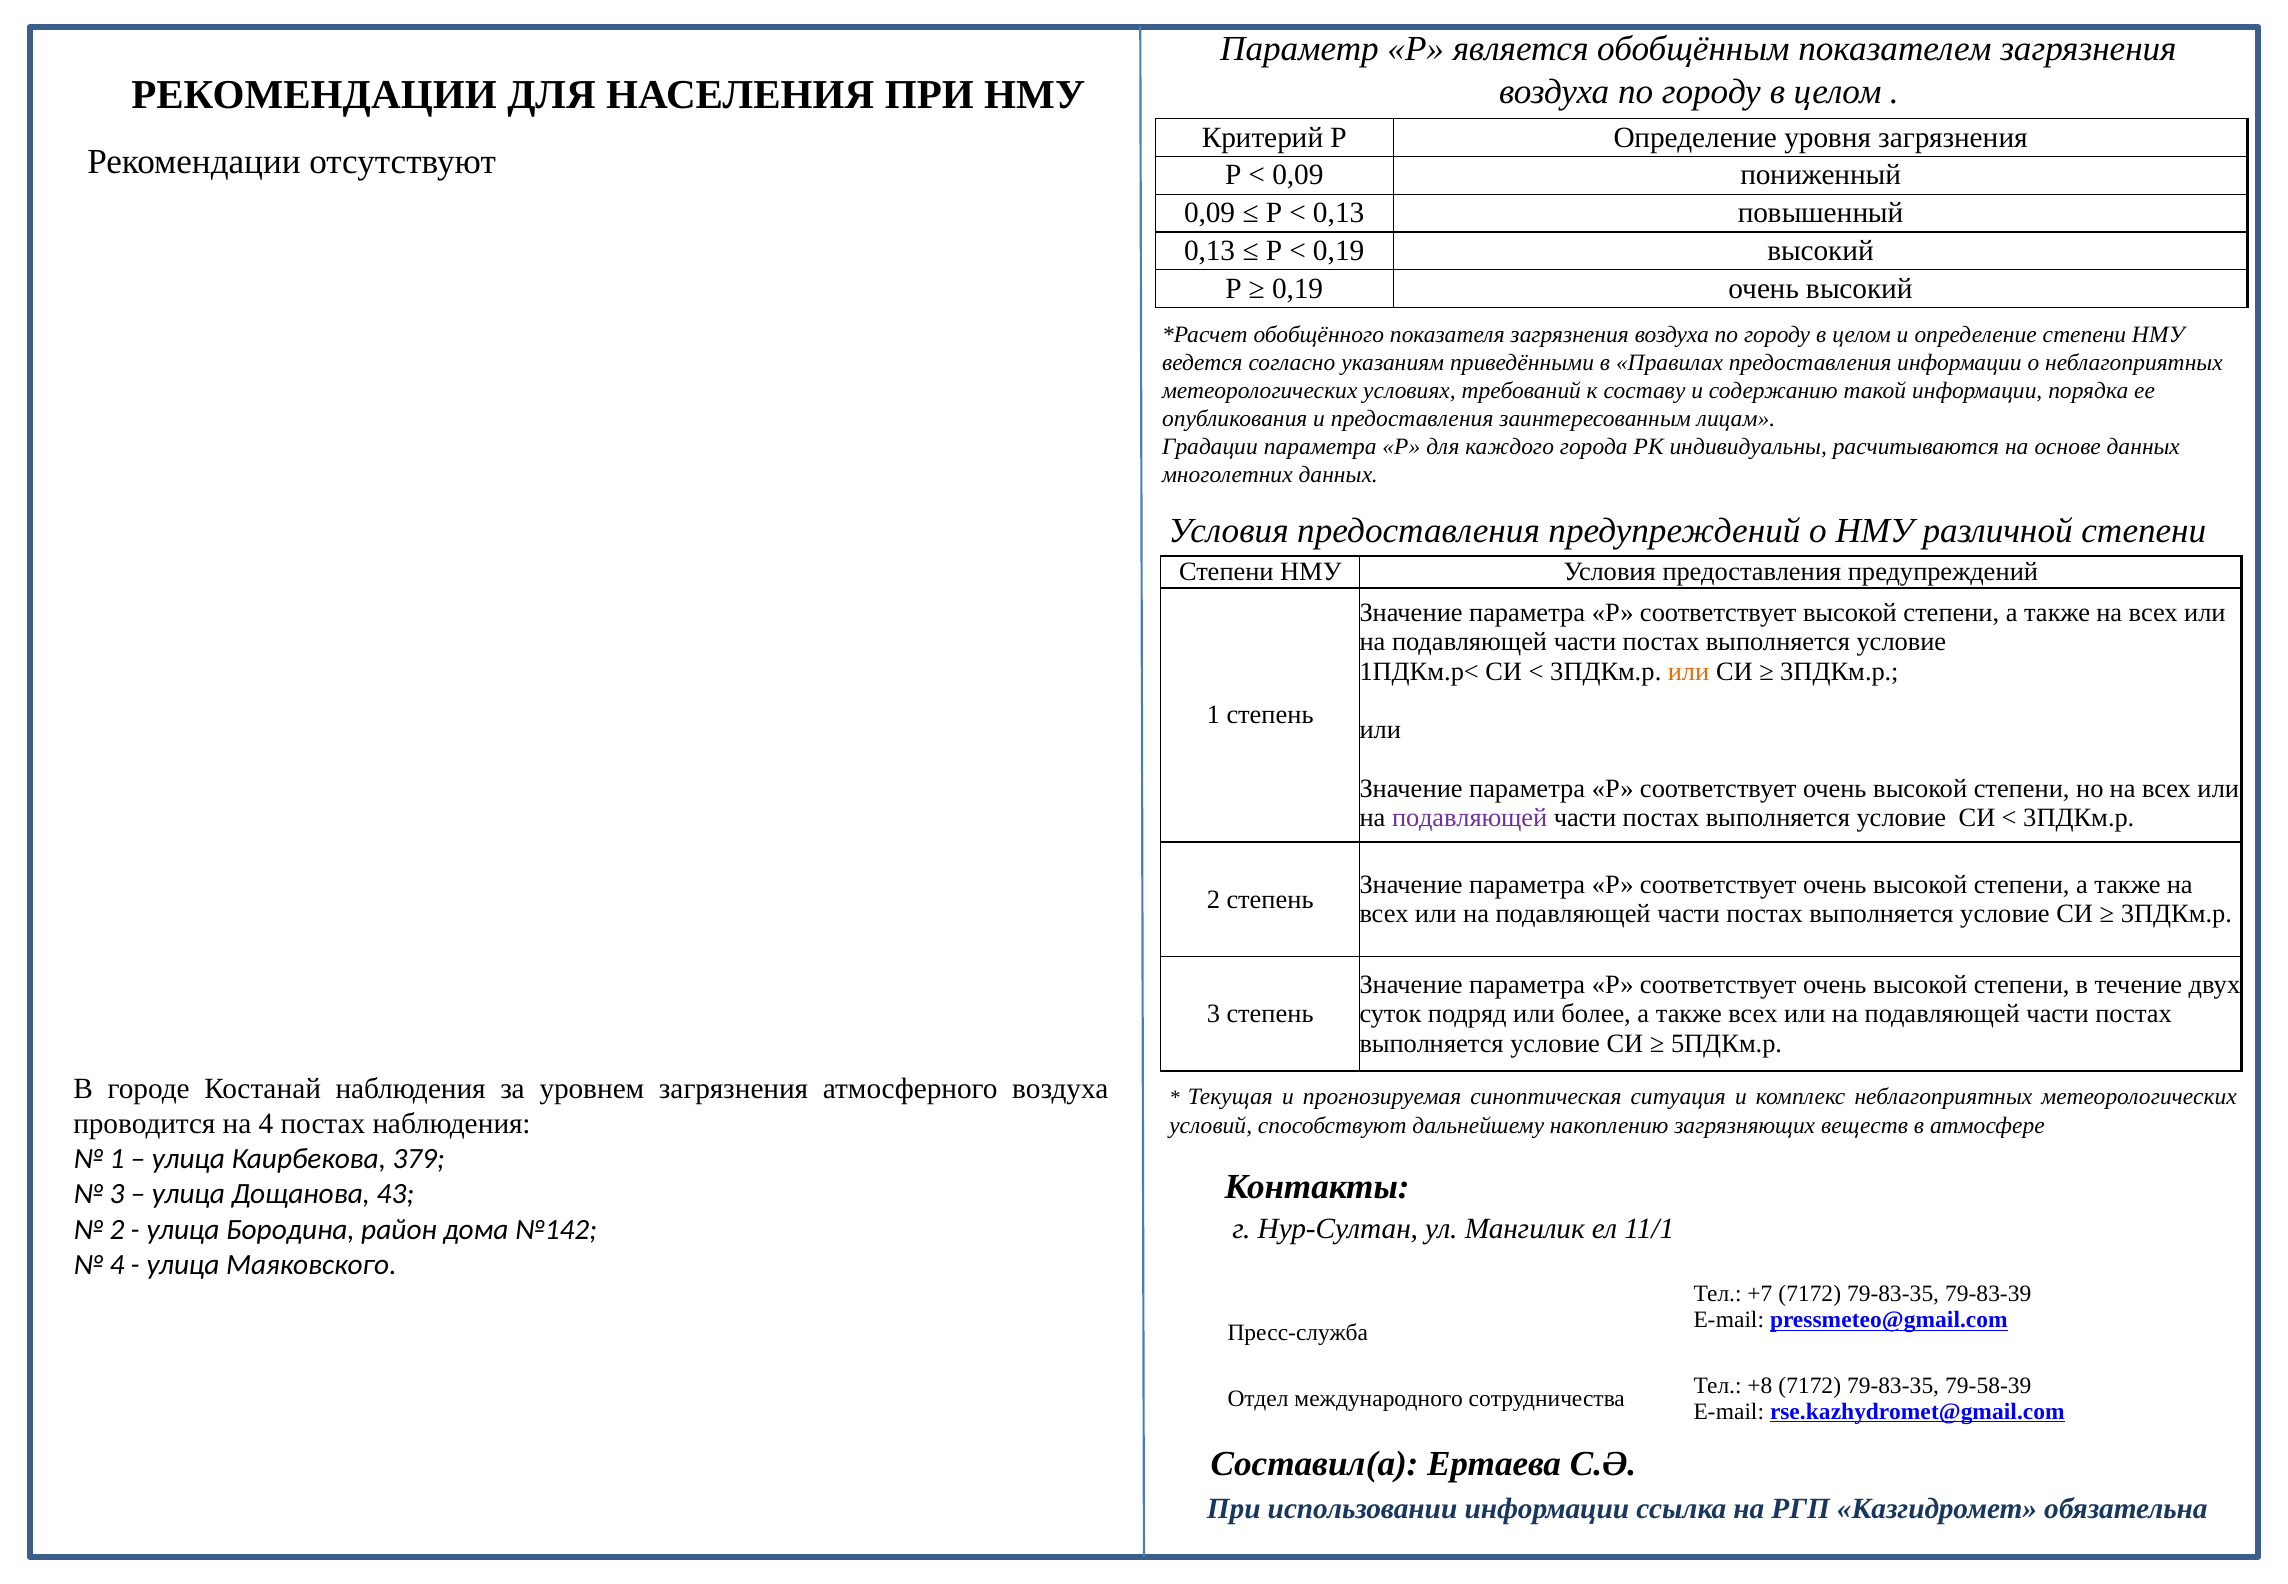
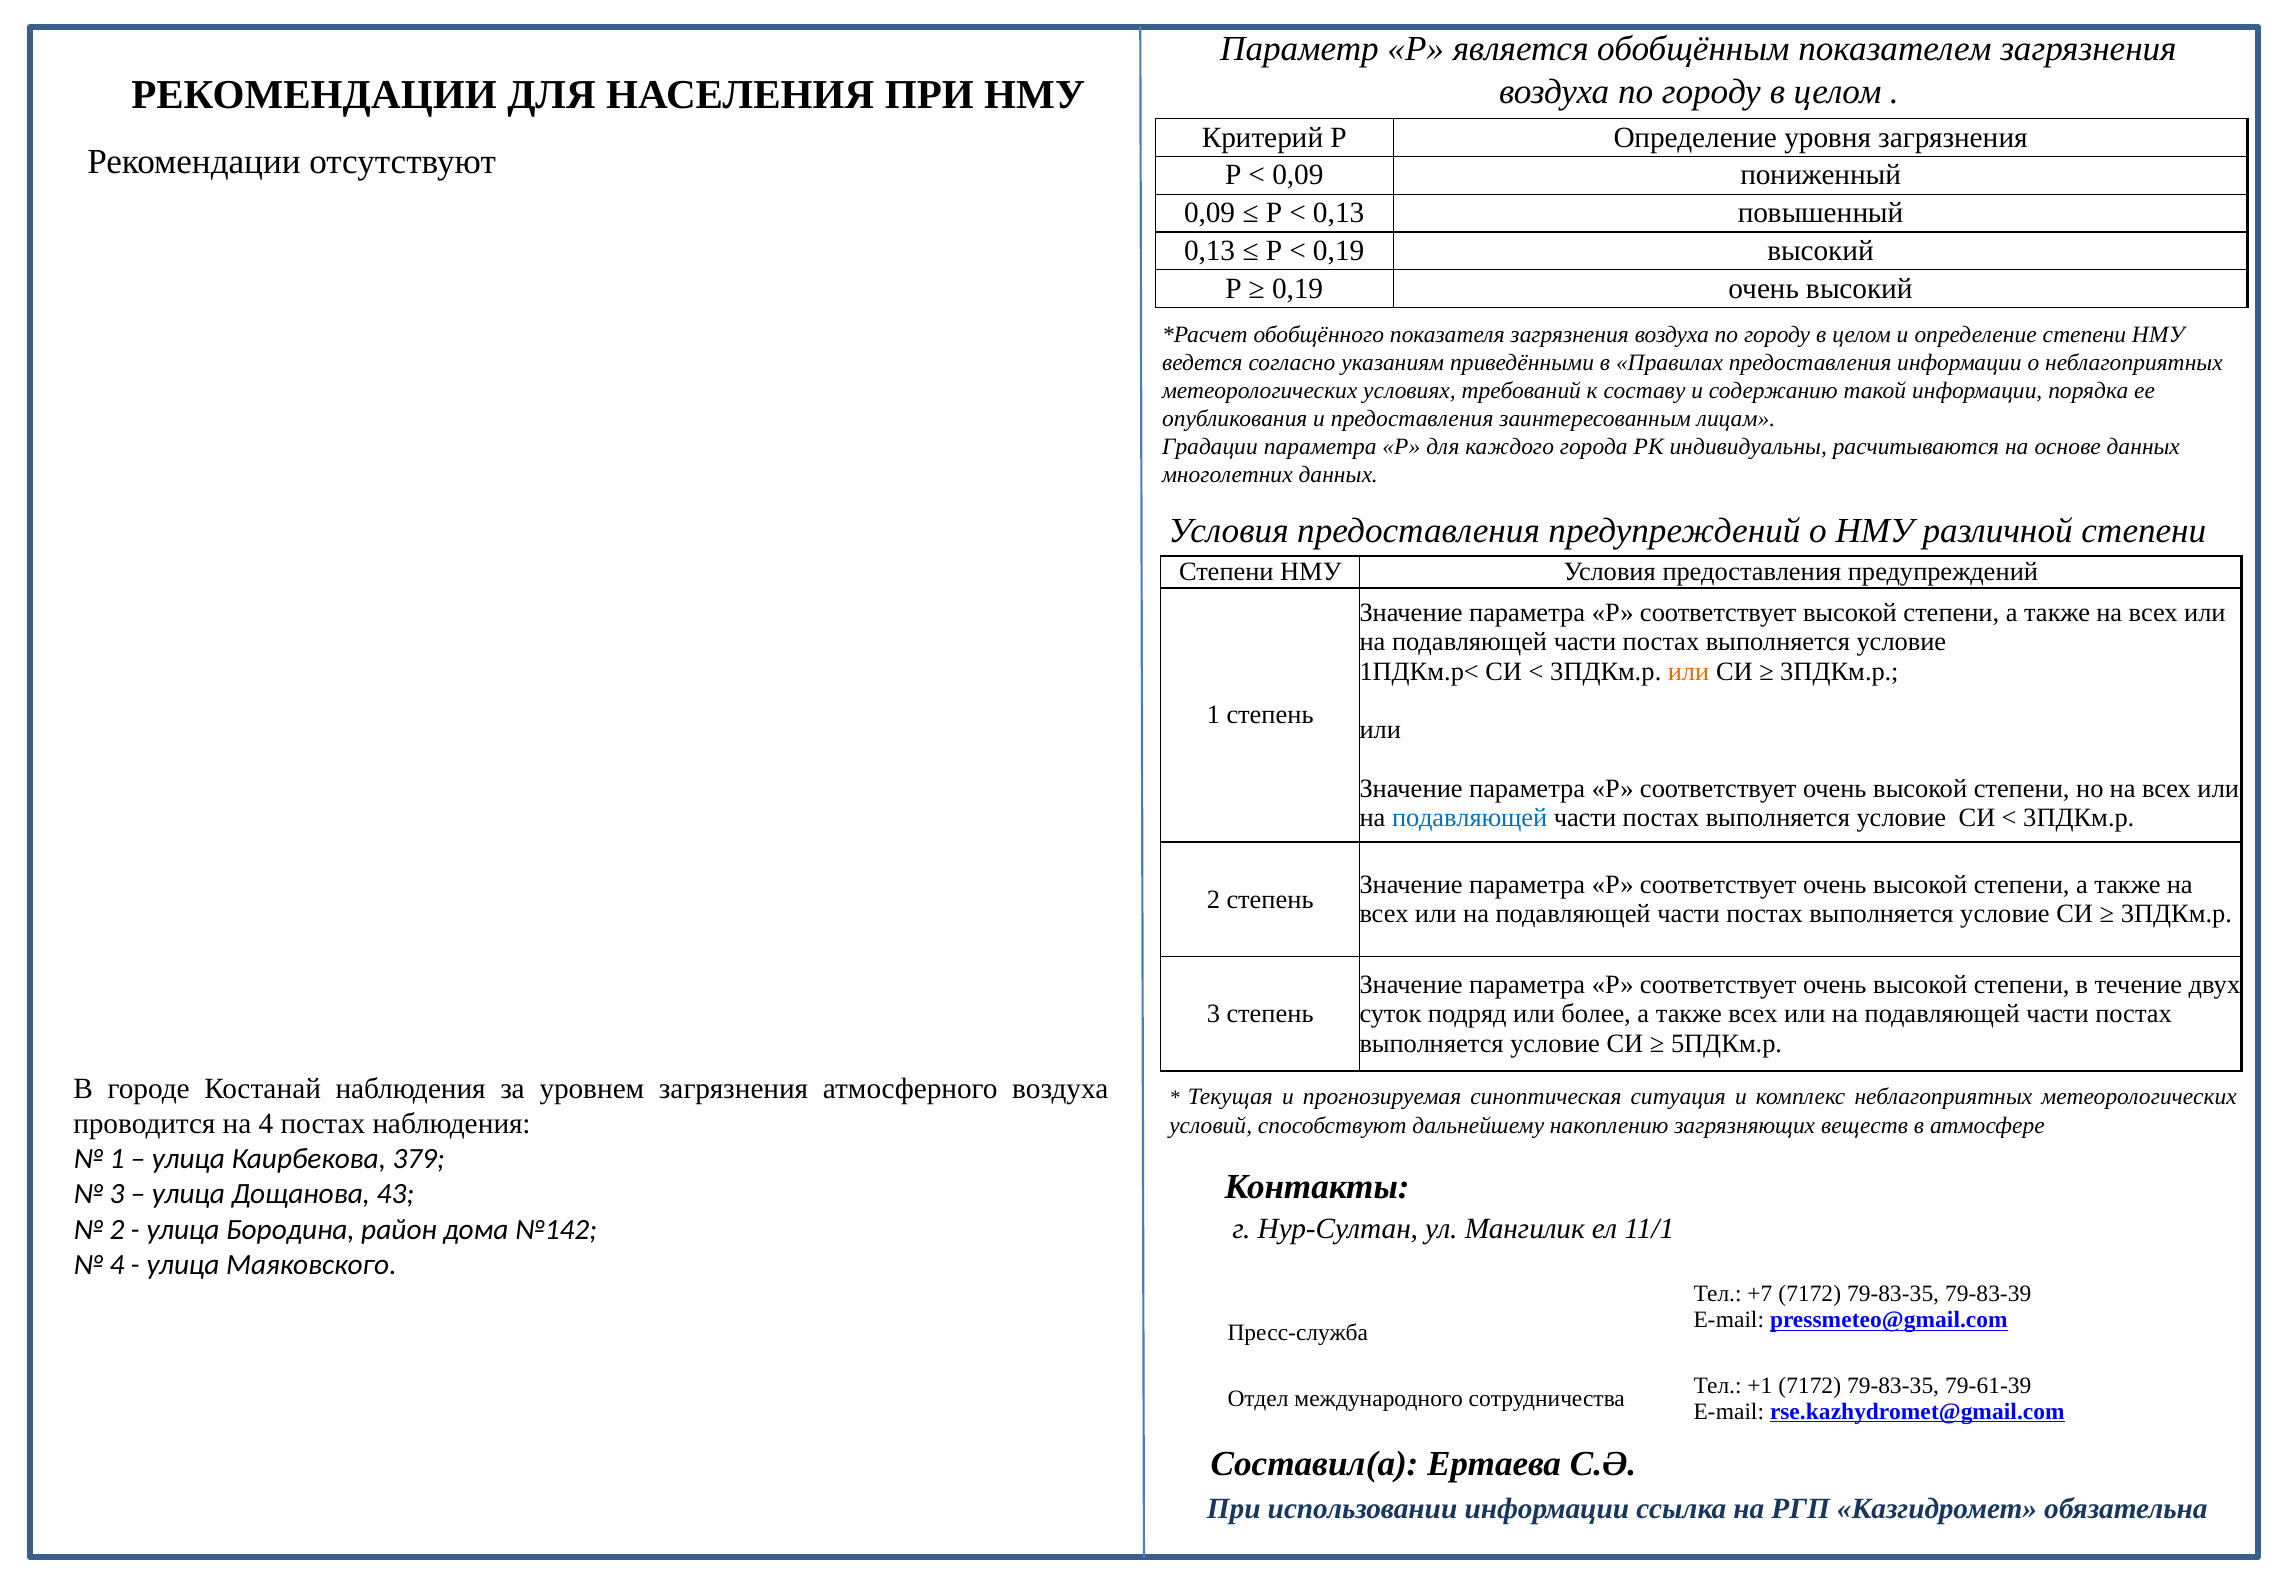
подавляющей at (1470, 818) colour: purple -> blue
+8: +8 -> +1
79-58-39: 79-58-39 -> 79-61-39
